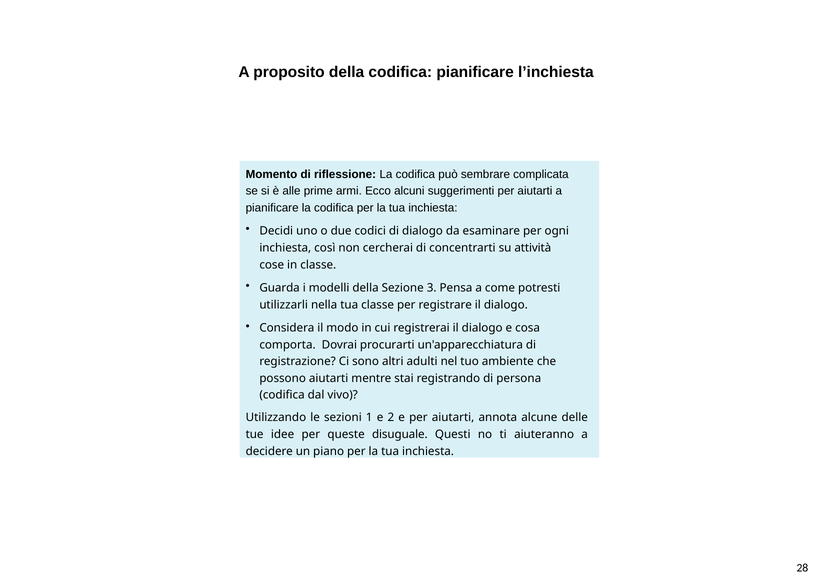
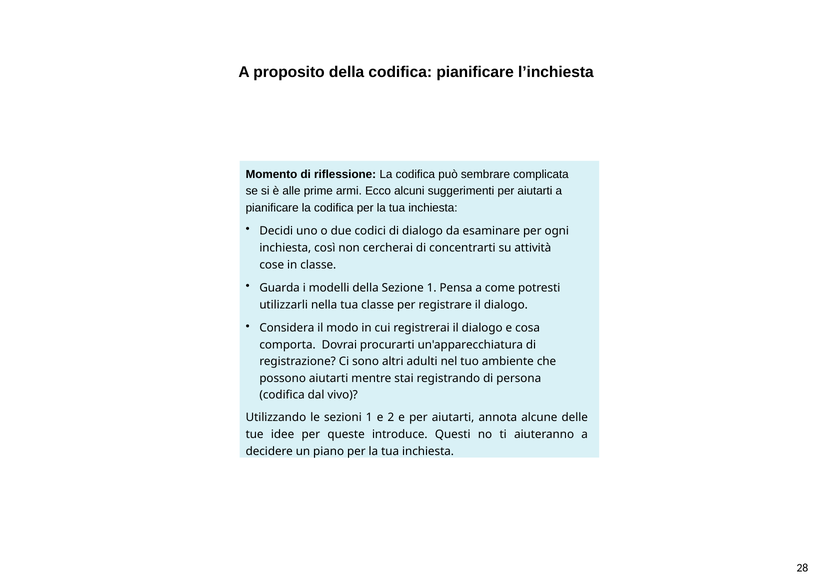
Sezione 3: 3 -> 1
disuguale: disuguale -> introduce
